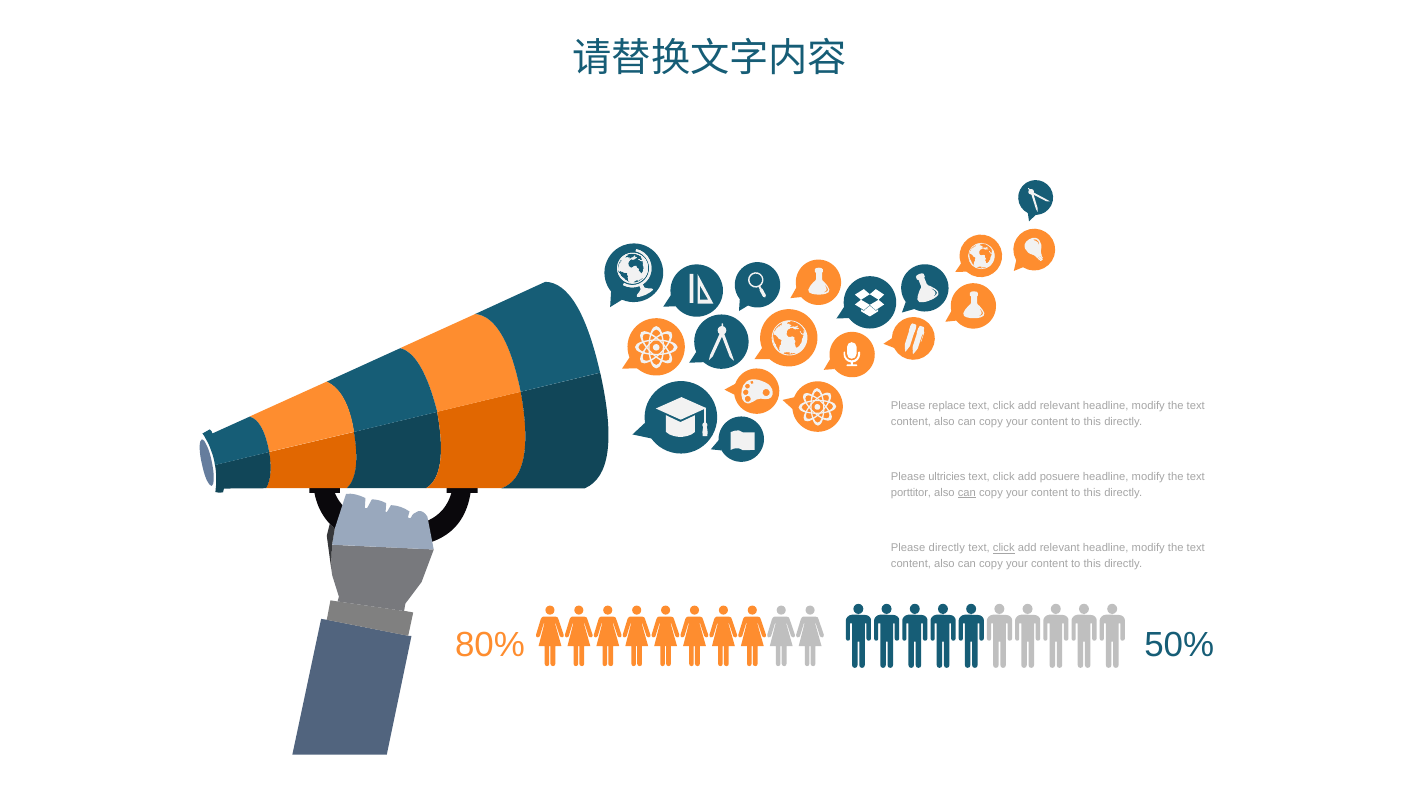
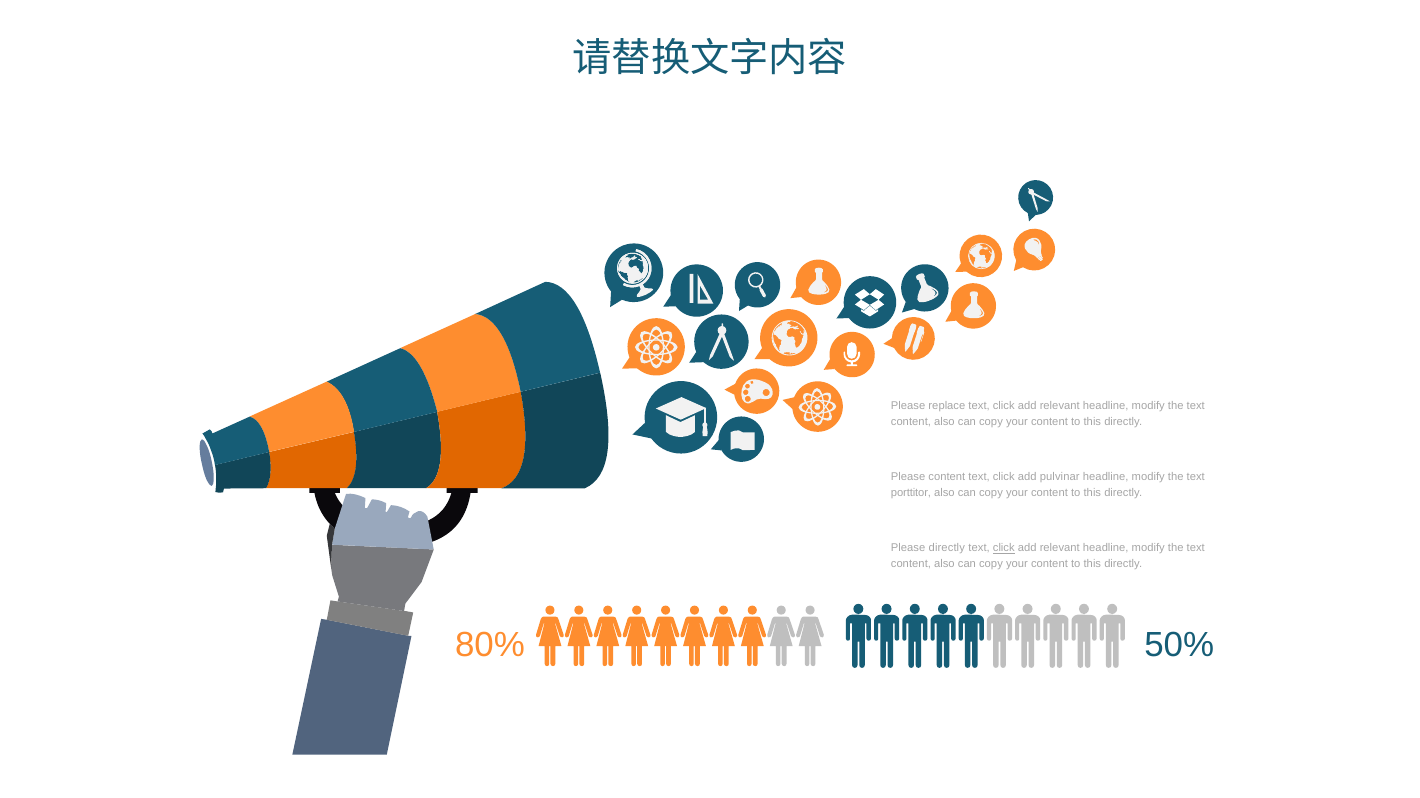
Please ultricies: ultricies -> content
posuere: posuere -> pulvinar
can at (967, 493) underline: present -> none
